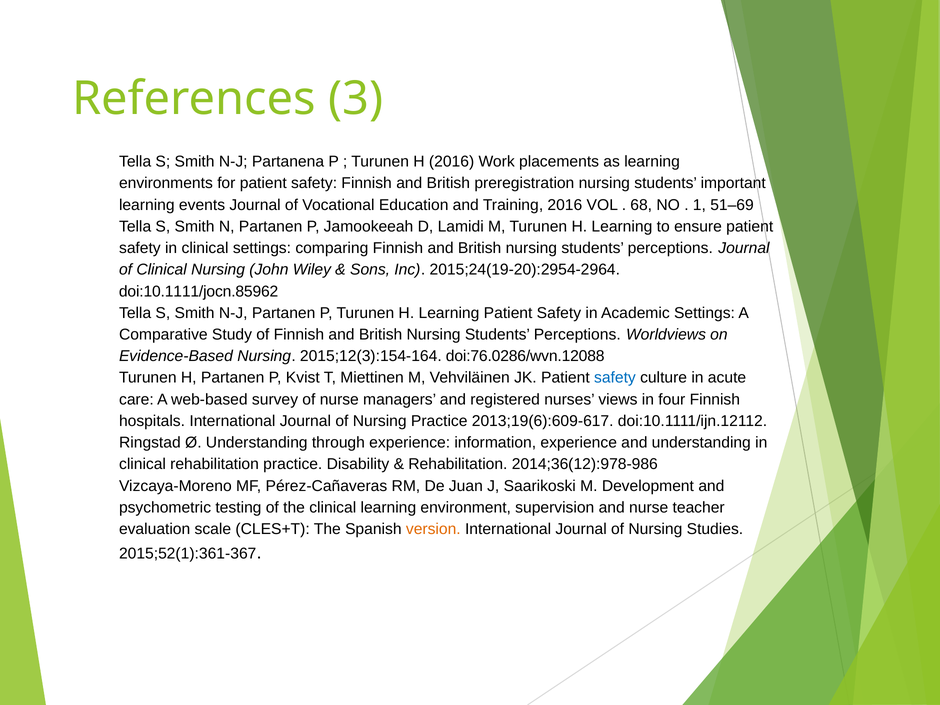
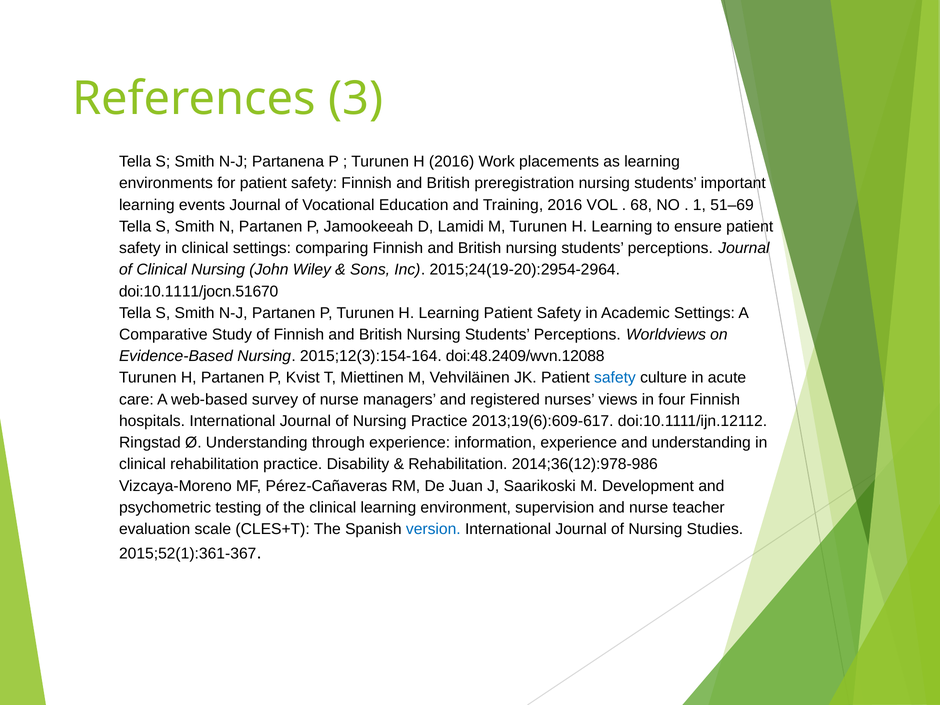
doi:10.1111/jocn.85962: doi:10.1111/jocn.85962 -> doi:10.1111/jocn.51670
doi:76.0286/wvn.12088: doi:76.0286/wvn.12088 -> doi:48.2409/wvn.12088
version colour: orange -> blue
